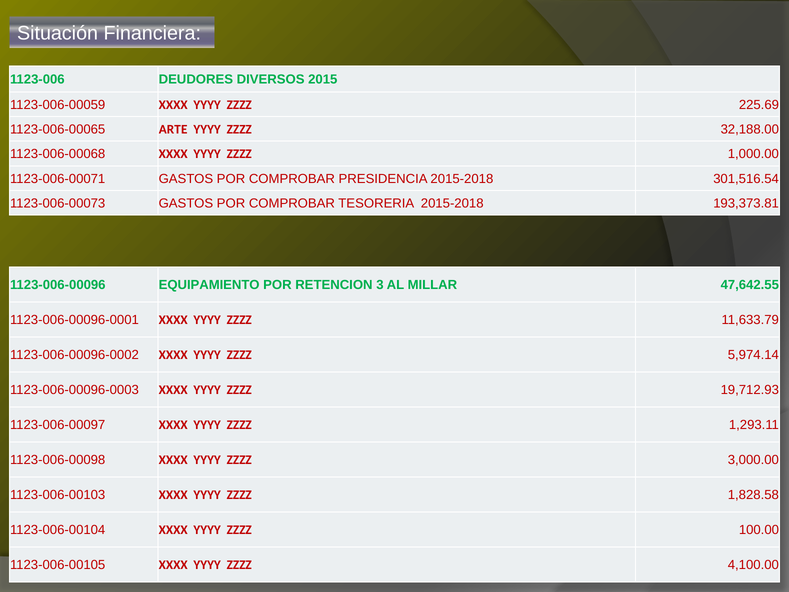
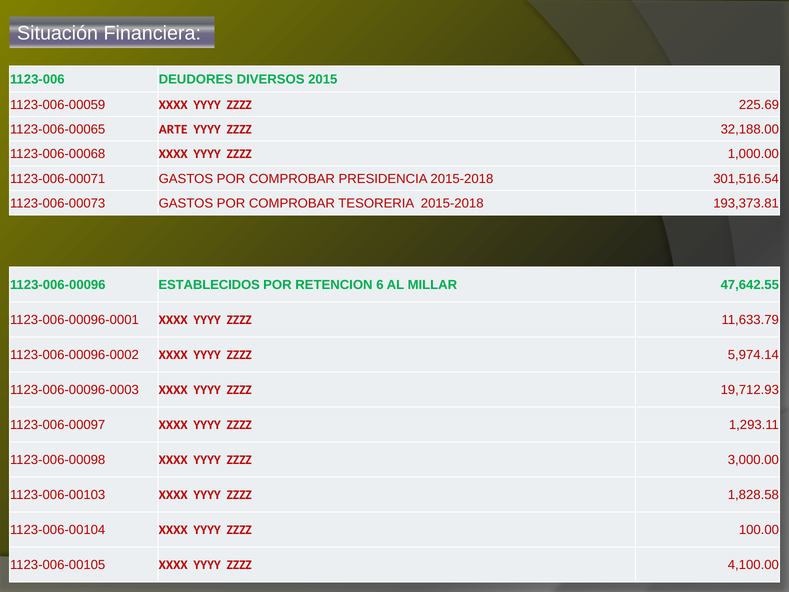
EQUIPAMIENTO: EQUIPAMIENTO -> ESTABLECIDOS
3: 3 -> 6
